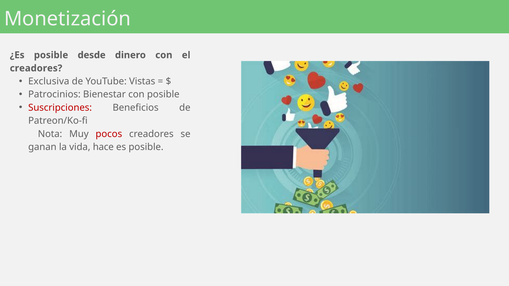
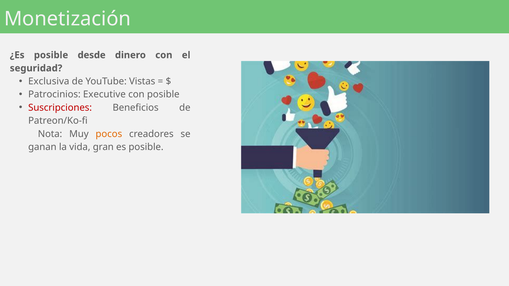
creadores at (36, 68): creadores -> seguridad
Bienestar: Bienestar -> Executive
pocos colour: red -> orange
hace: hace -> gran
